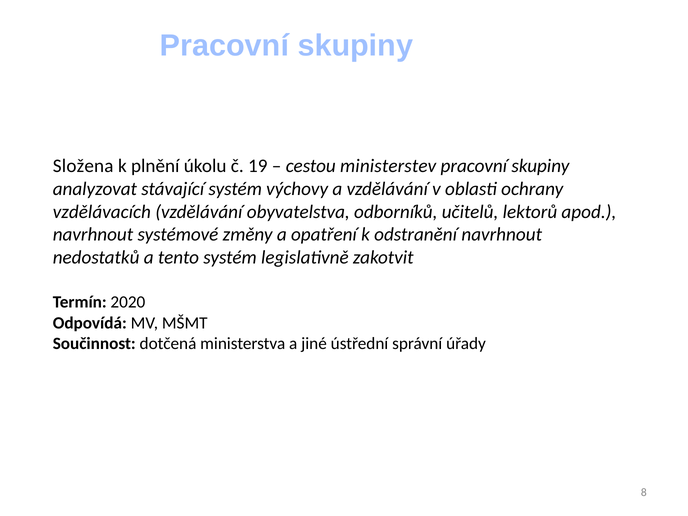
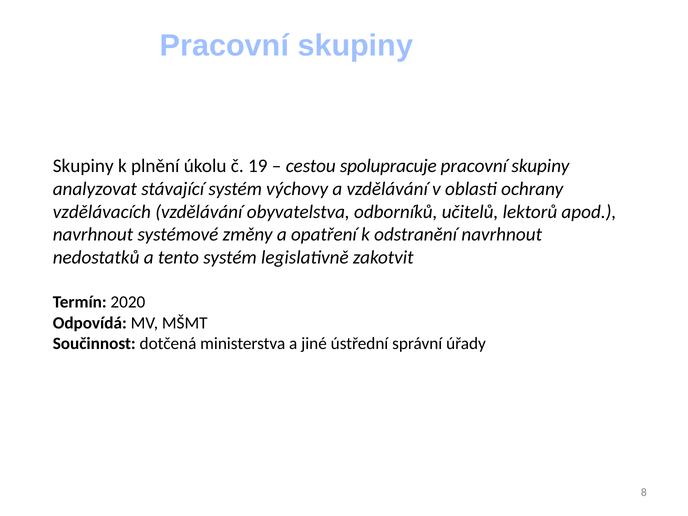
Složena at (83, 166): Složena -> Skupiny
ministerstev: ministerstev -> spolupracuje
